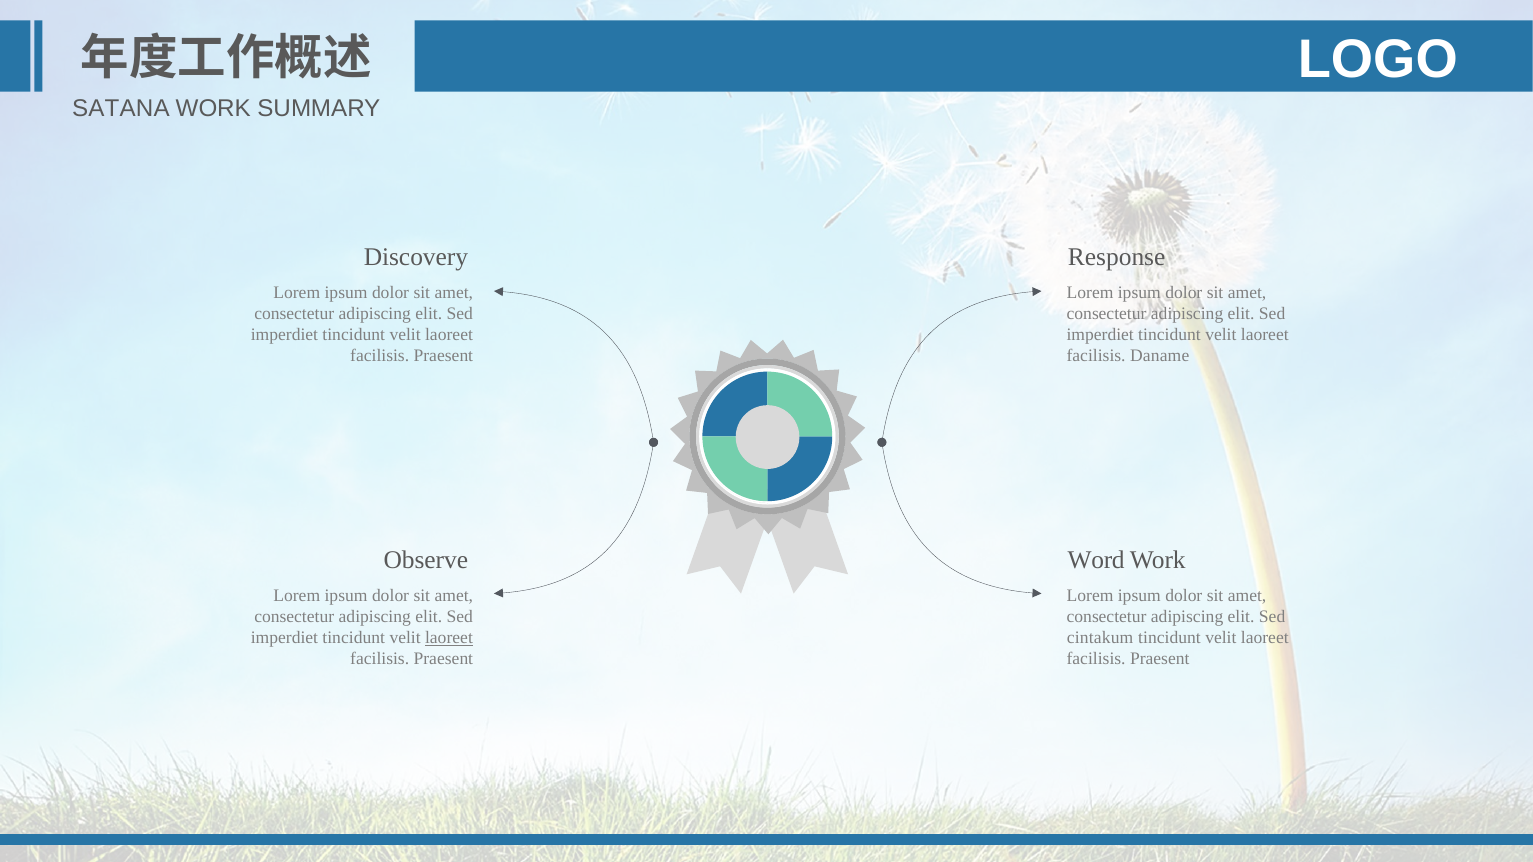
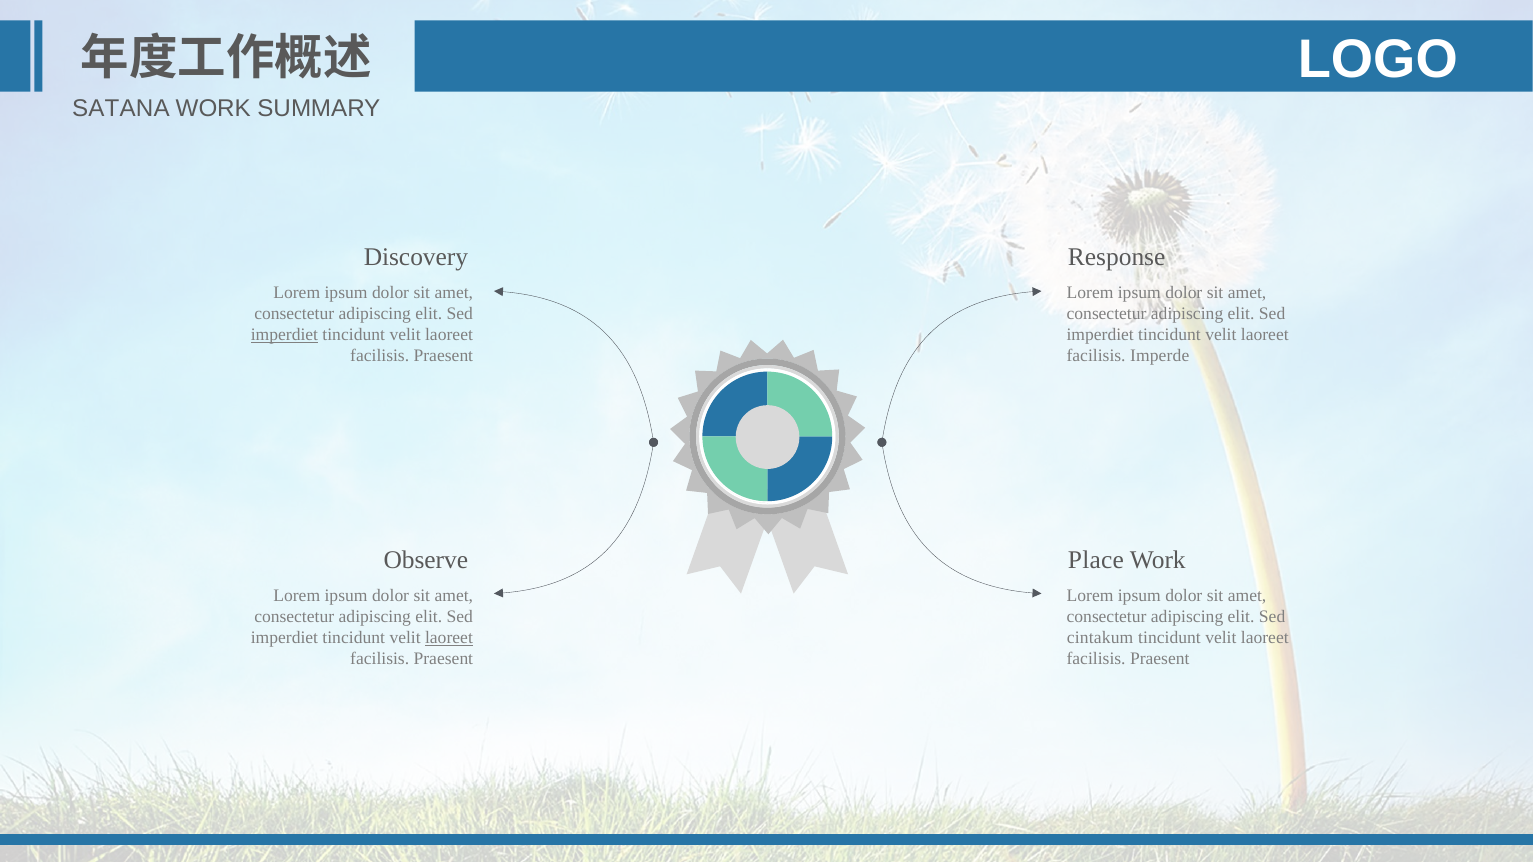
imperdiet at (284, 335) underline: none -> present
Daname: Daname -> Imperde
Word: Word -> Place
